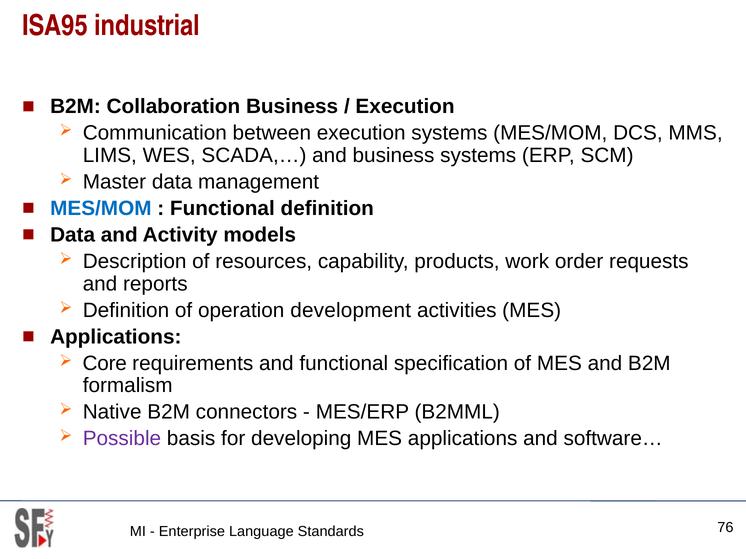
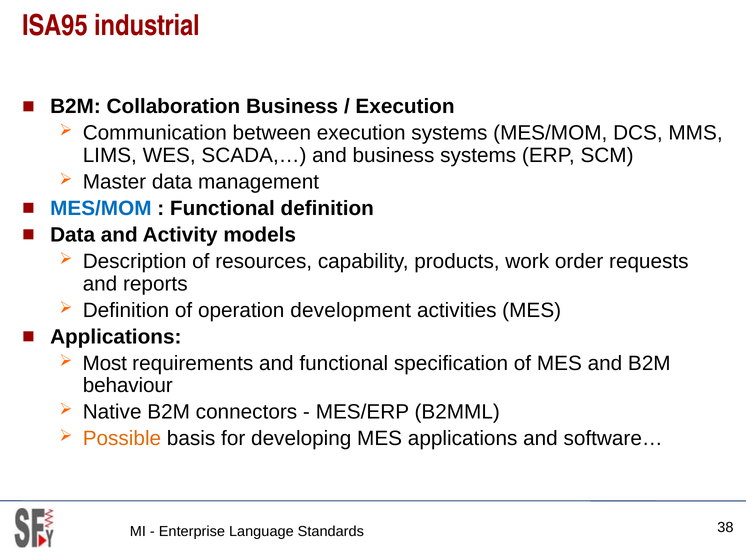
Core: Core -> Most
formalism: formalism -> behaviour
Possible colour: purple -> orange
76: 76 -> 38
